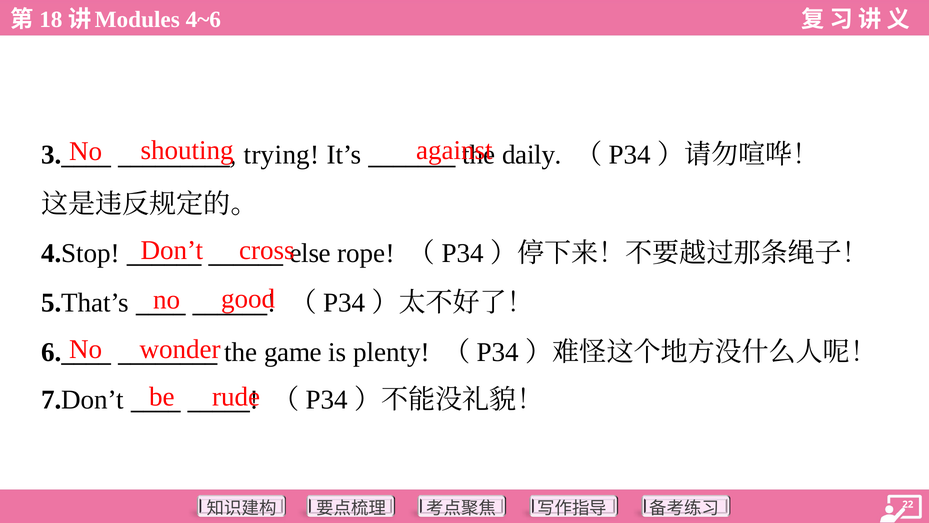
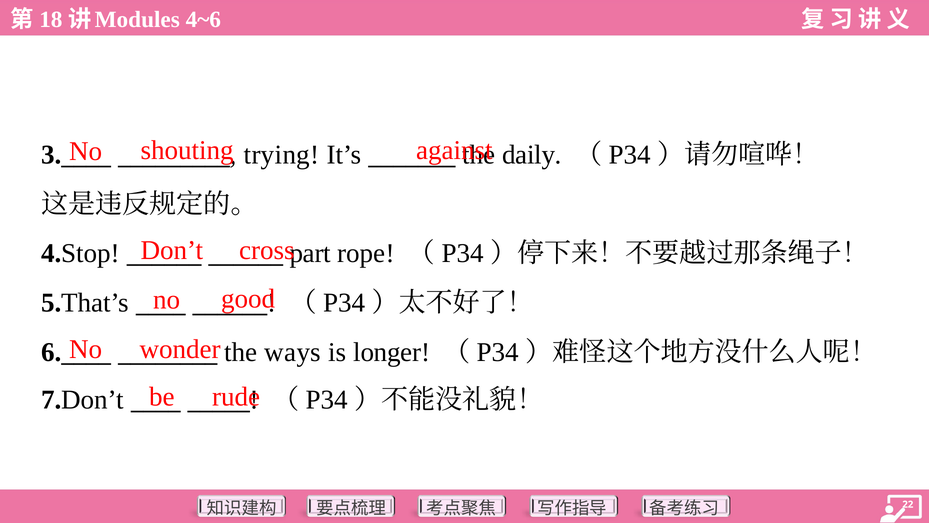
else: else -> part
game: game -> ways
plenty: plenty -> longer
